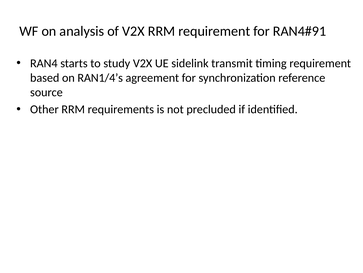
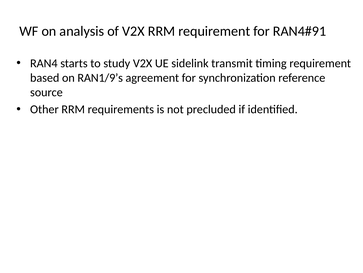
RAN1/4’s: RAN1/4’s -> RAN1/9’s
